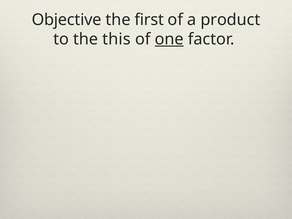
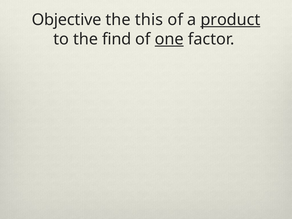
first: first -> this
product underline: none -> present
this: this -> find
